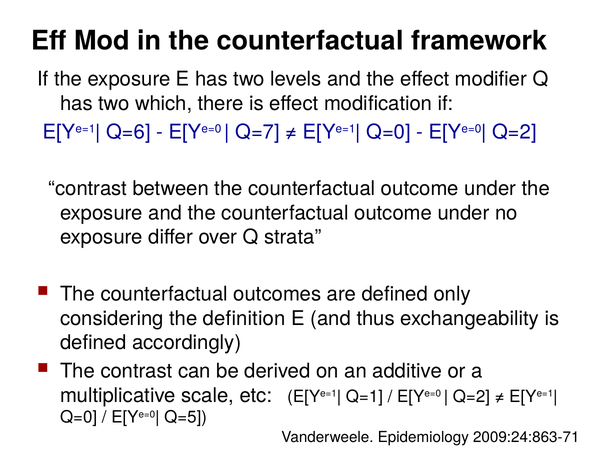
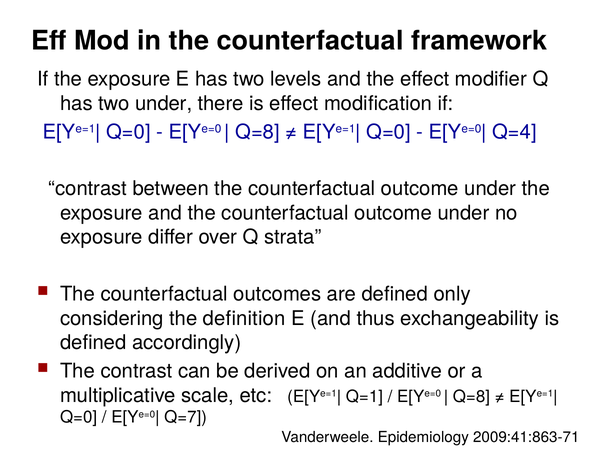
two which: which -> under
Q=6 at (128, 132): Q=6 -> Q=0
Q=7 at (258, 132): Q=7 -> Q=8
Q=2 at (514, 132): Q=2 -> Q=4
Q=2 at (471, 396): Q=2 -> Q=8
Q=5: Q=5 -> Q=7
2009:24:863-71: 2009:24:863-71 -> 2009:41:863-71
